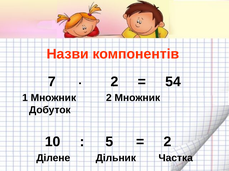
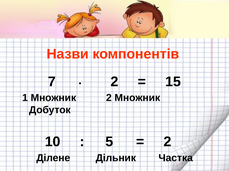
54: 54 -> 15
